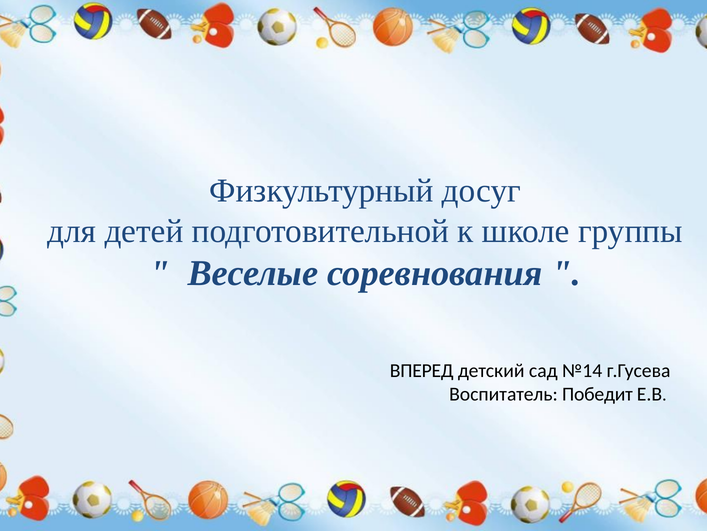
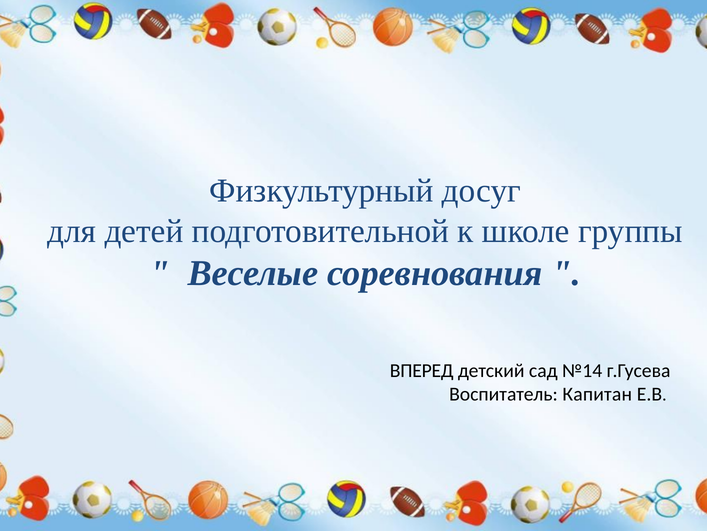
Победит: Победит -> Капитан
